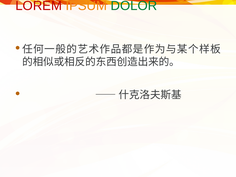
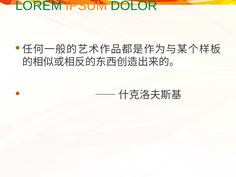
LOREM colour: red -> green
